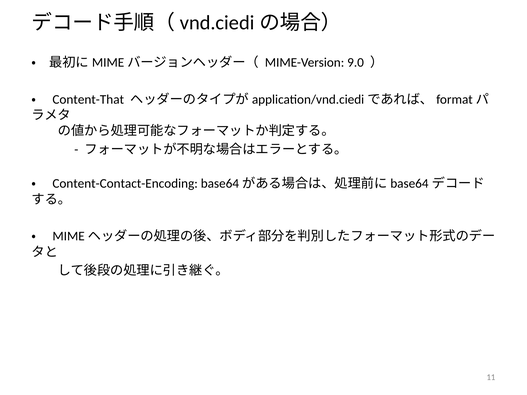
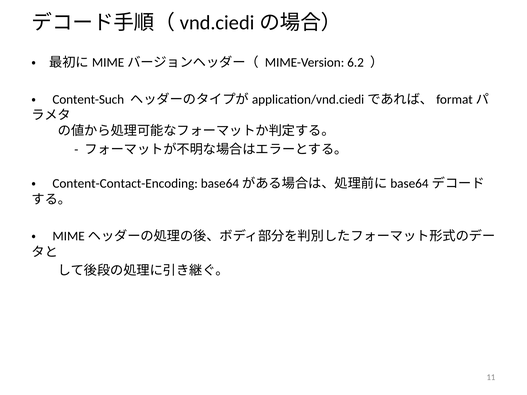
9.0: 9.0 -> 6.2
Content-That: Content-That -> Content-Such
